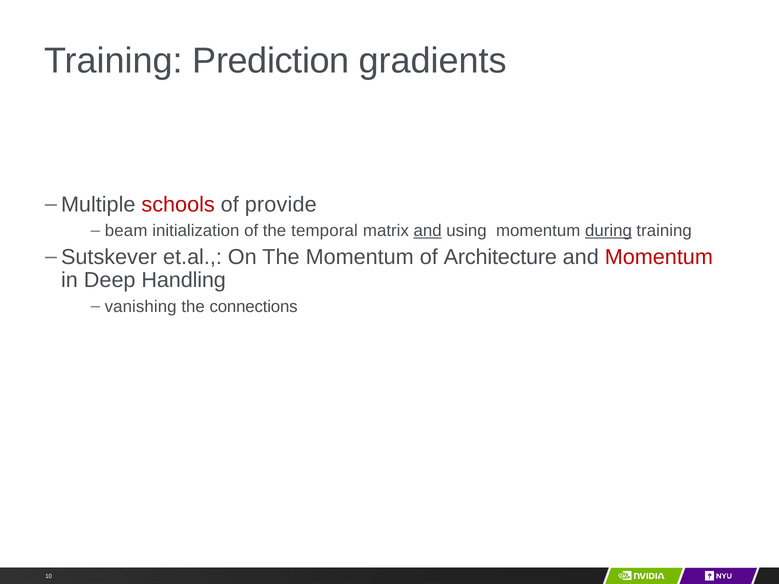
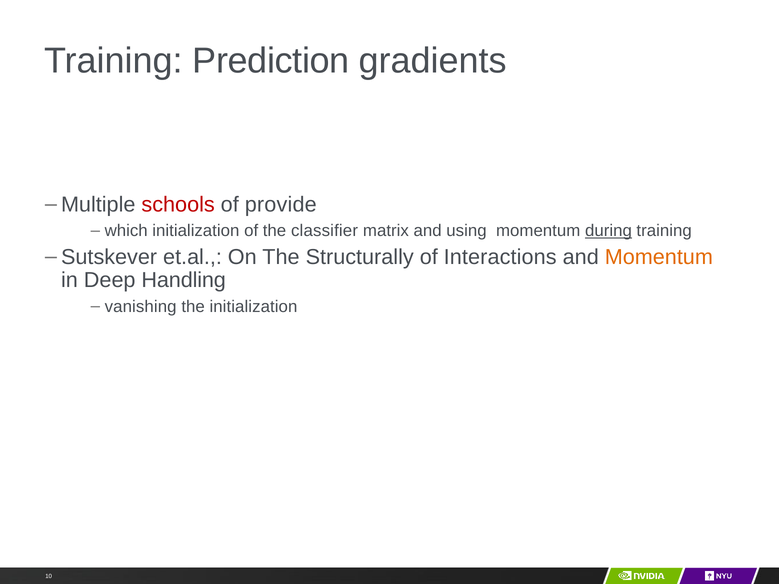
beam: beam -> which
temporal: temporal -> classifier
and at (428, 231) underline: present -> none
The Momentum: Momentum -> Structurally
Architecture: Architecture -> Interactions
Momentum at (659, 257) colour: red -> orange
the connections: connections -> initialization
